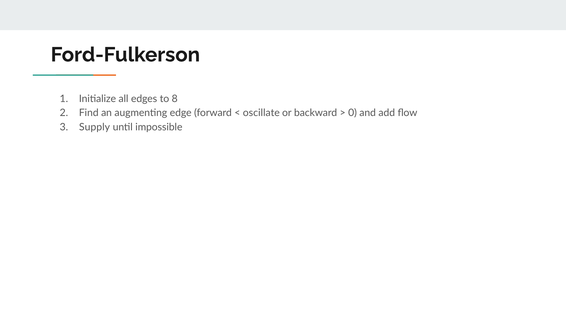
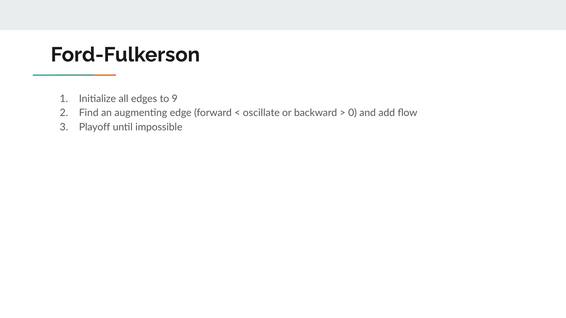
8: 8 -> 9
Supply: Supply -> Playoff
